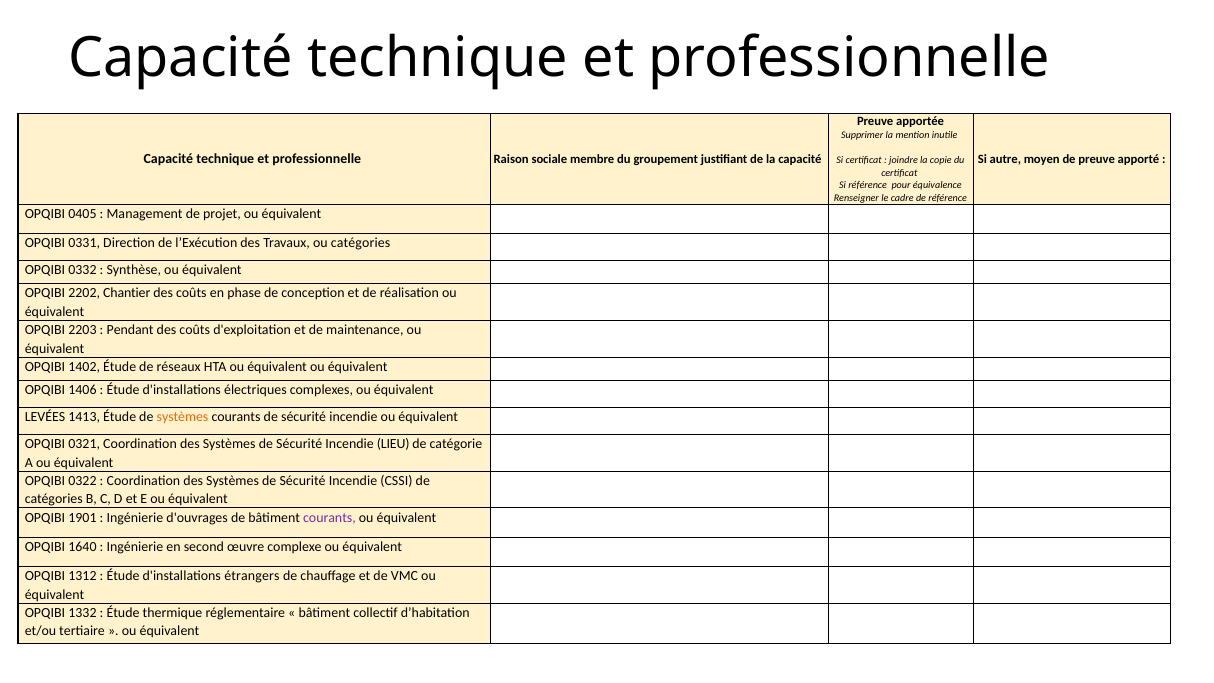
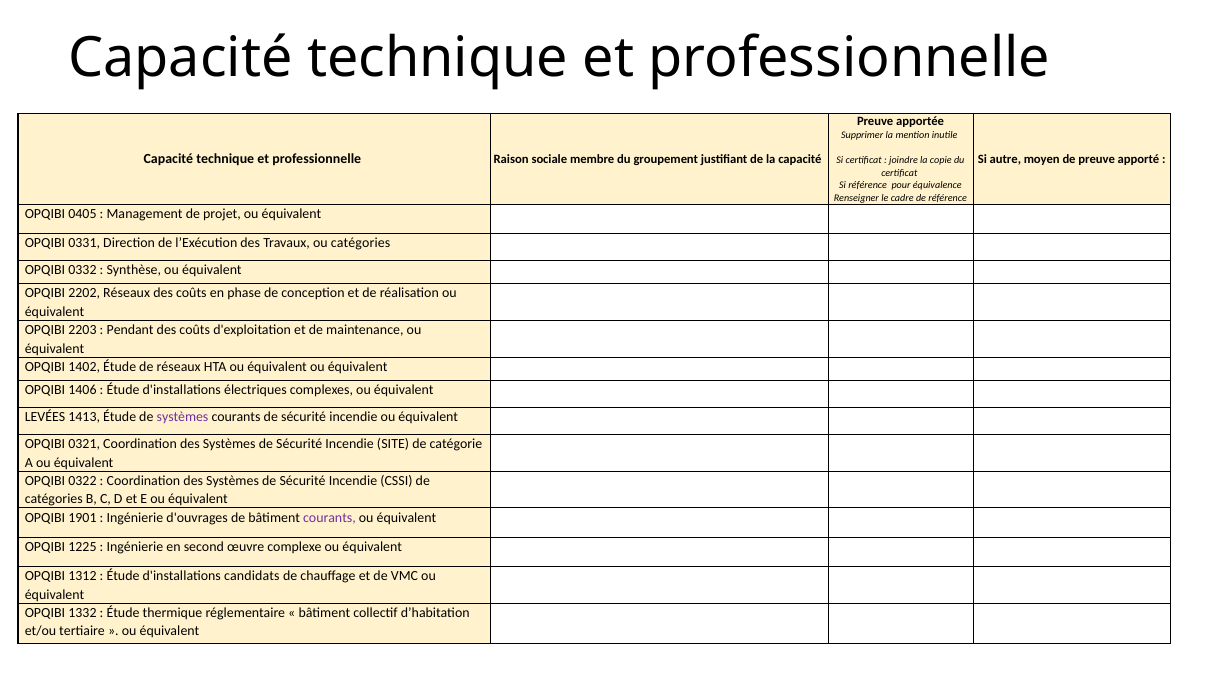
2202 Chantier: Chantier -> Réseaux
systèmes at (183, 417) colour: orange -> purple
LIEU: LIEU -> SITE
1640: 1640 -> 1225
étrangers: étrangers -> candidats
